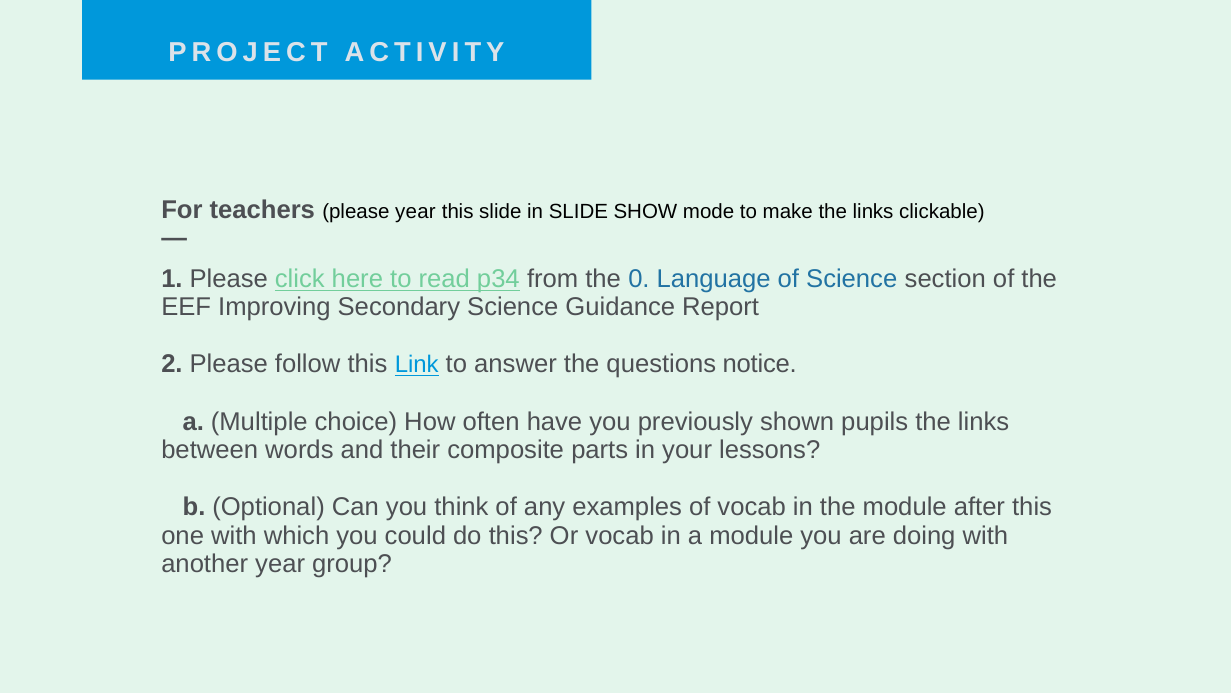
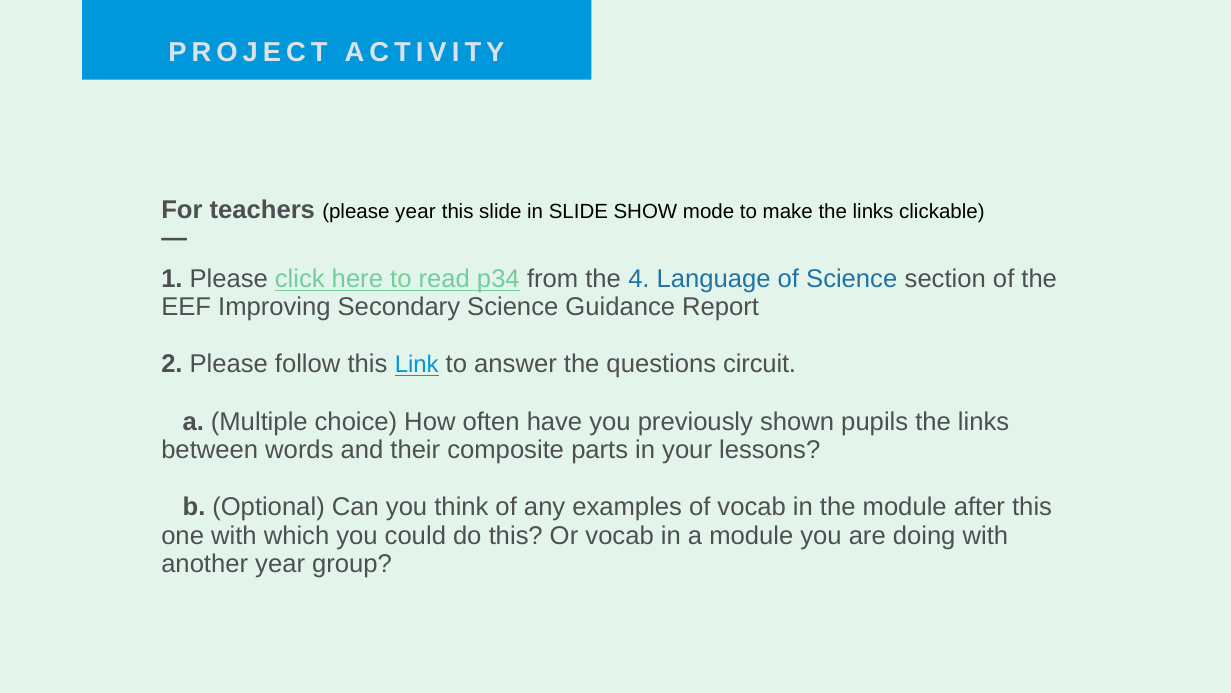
0: 0 -> 4
notice: notice -> circuit
